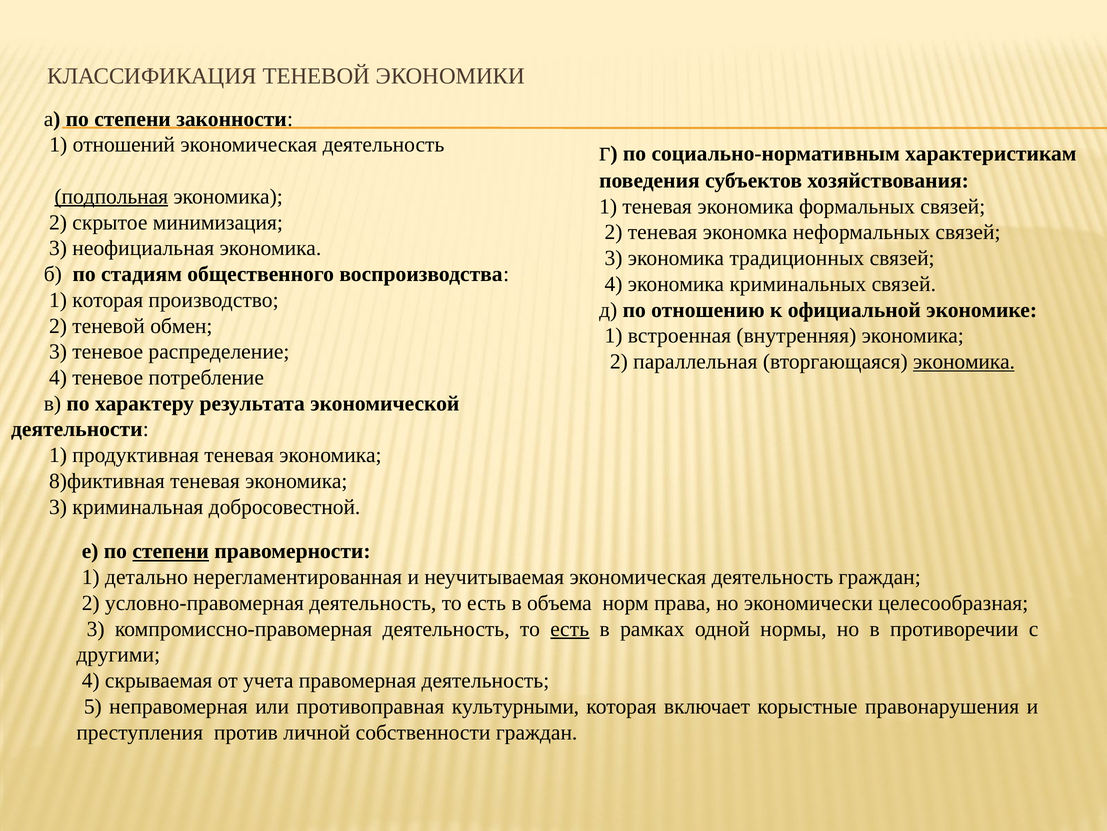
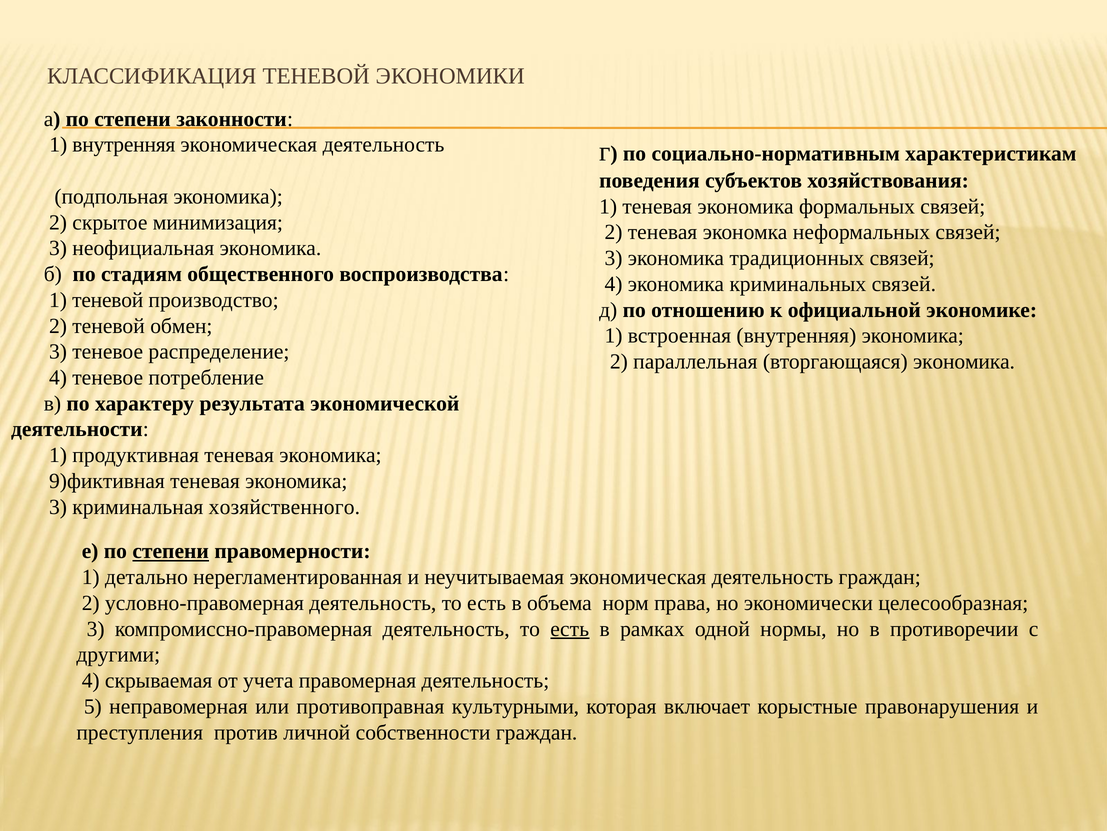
1 отношений: отношений -> внутренняя
подпольная underline: present -> none
1 которая: которая -> теневой
экономика at (964, 361) underline: present -> none
8)фиктивная: 8)фиктивная -> 9)фиктивная
добросовестной: добросовестной -> хозяйственного
